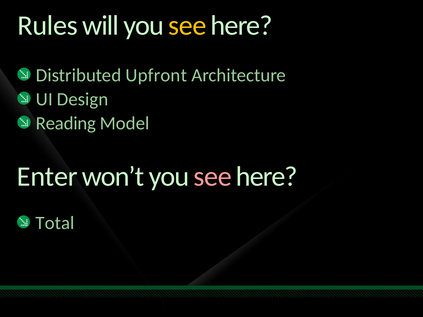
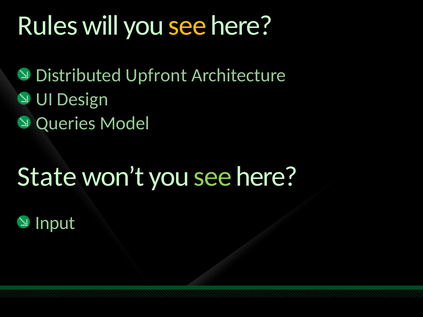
Reading: Reading -> Queries
Enter: Enter -> State
see at (213, 177) colour: pink -> light green
Total: Total -> Input
